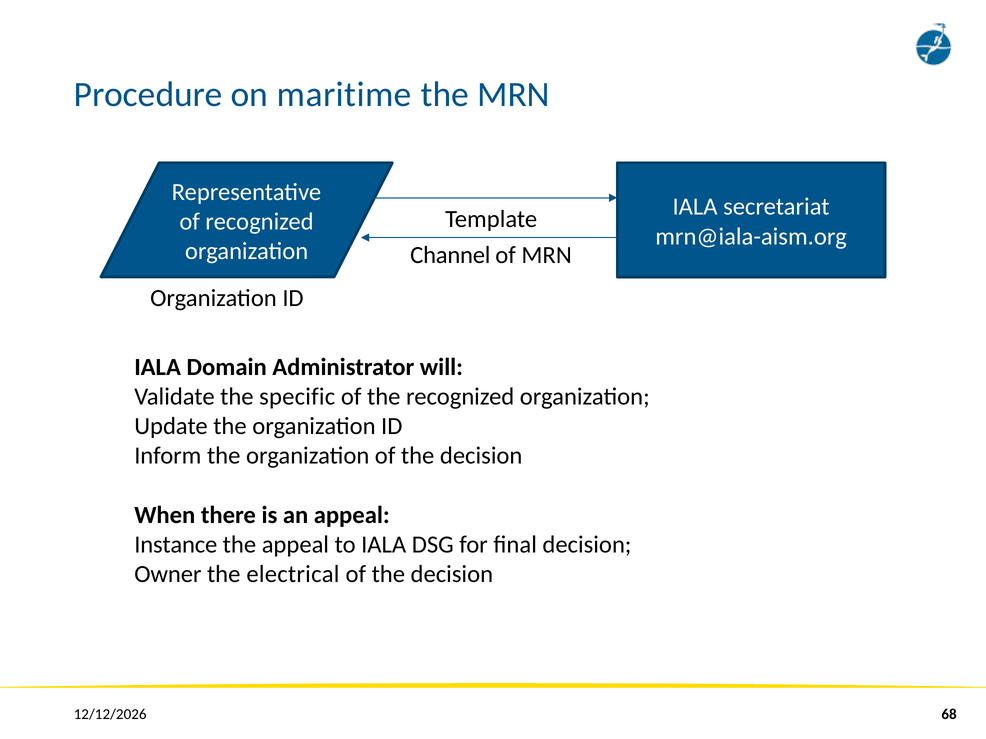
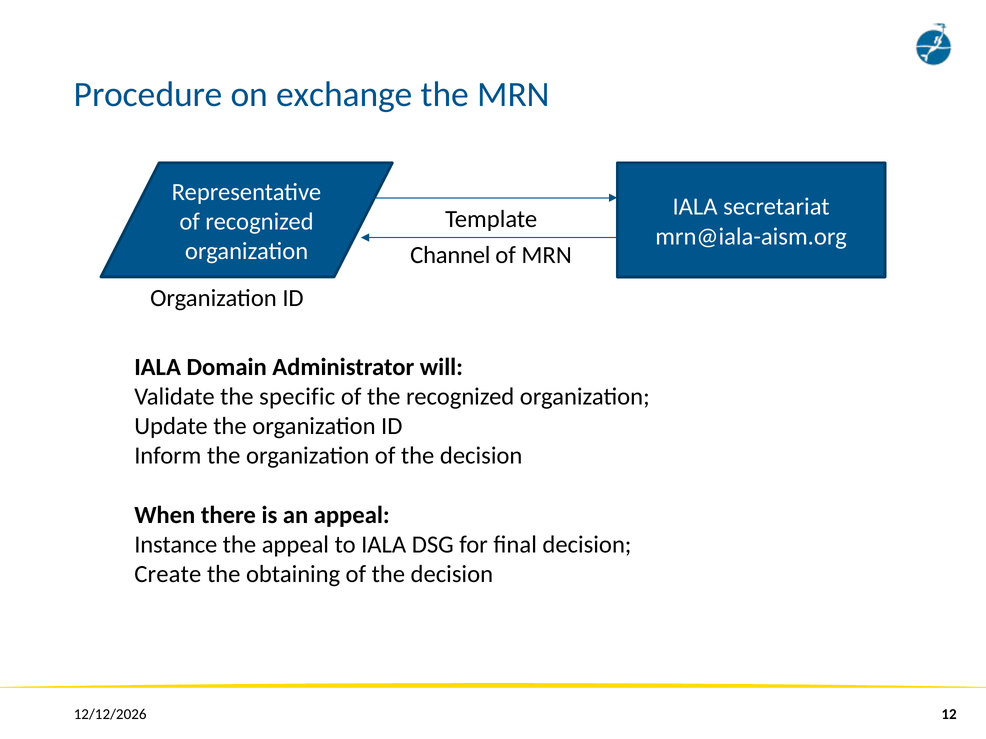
maritime: maritime -> exchange
Owner: Owner -> Create
electrical: electrical -> obtaining
68: 68 -> 12
